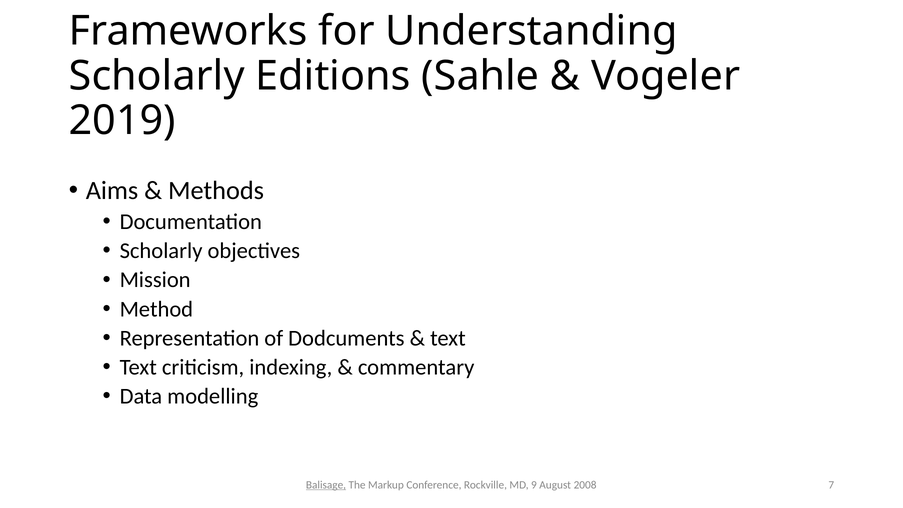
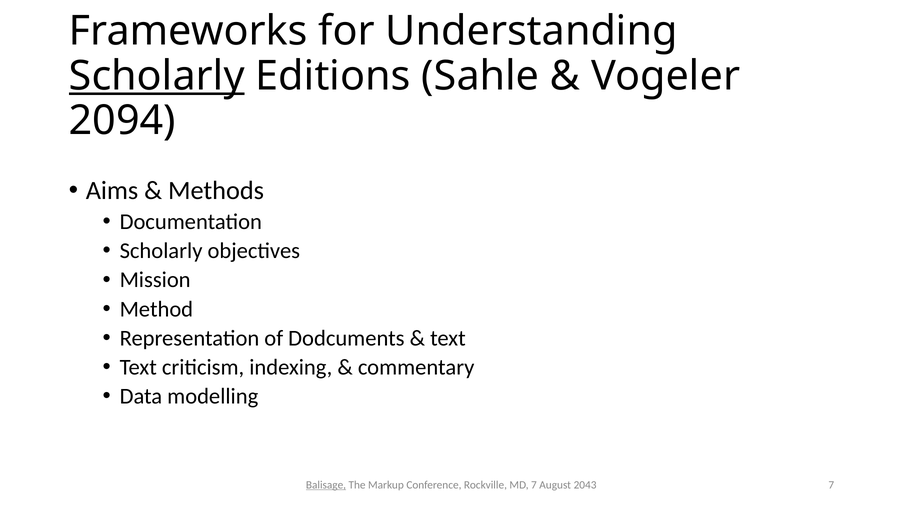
Scholarly at (157, 76) underline: none -> present
2019: 2019 -> 2094
MD 9: 9 -> 7
2008: 2008 -> 2043
